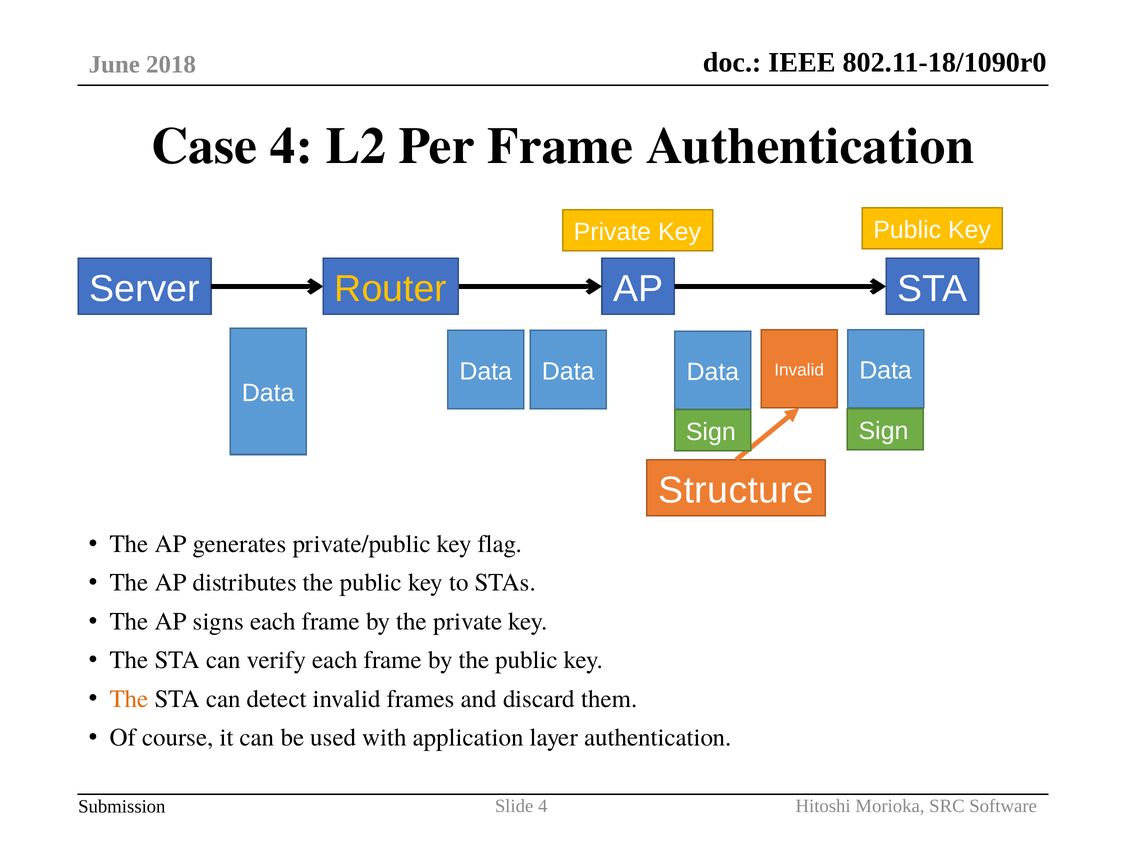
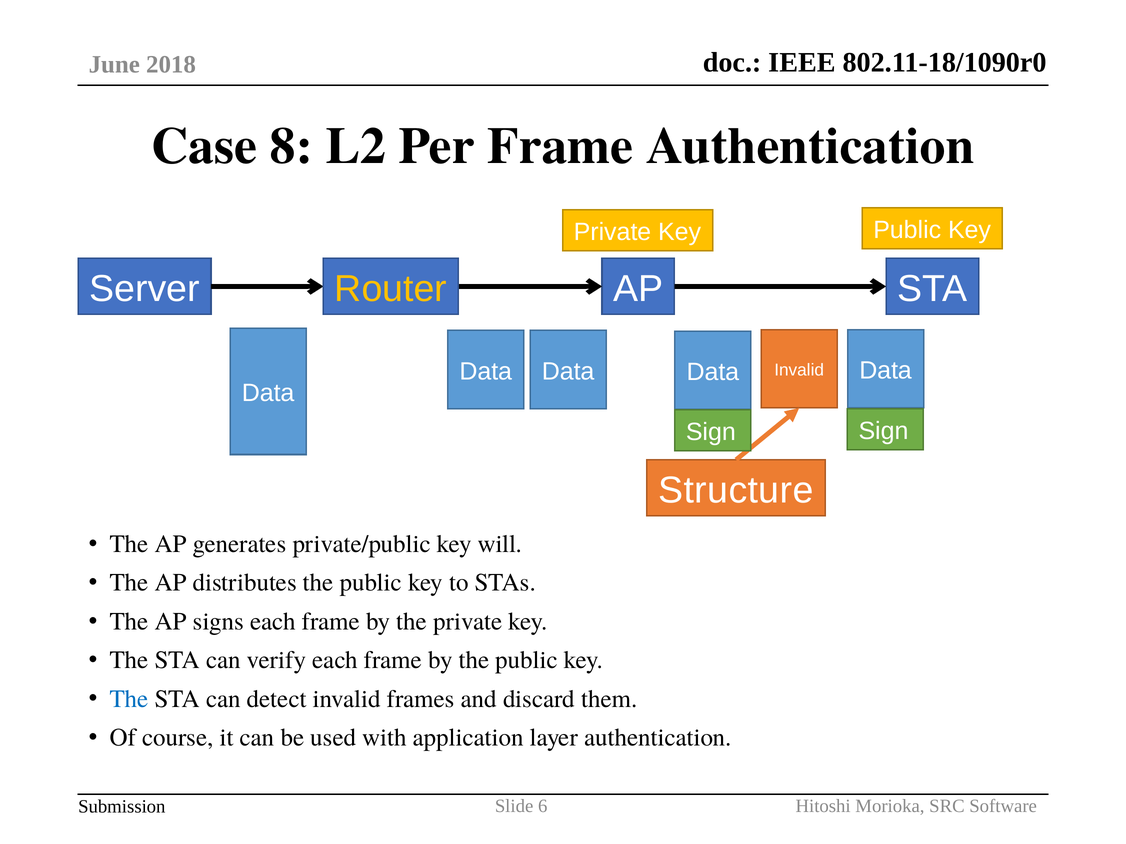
Case 4: 4 -> 8
flag: flag -> will
The at (129, 699) colour: orange -> blue
Slide 4: 4 -> 6
